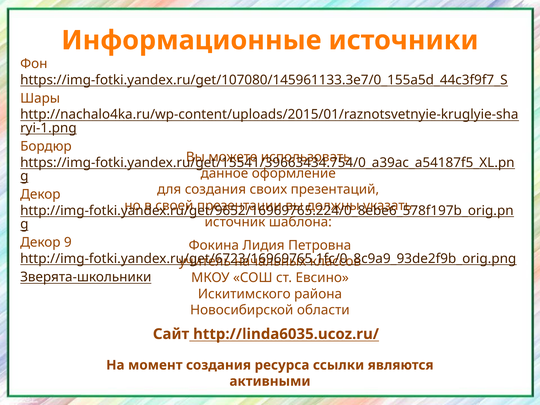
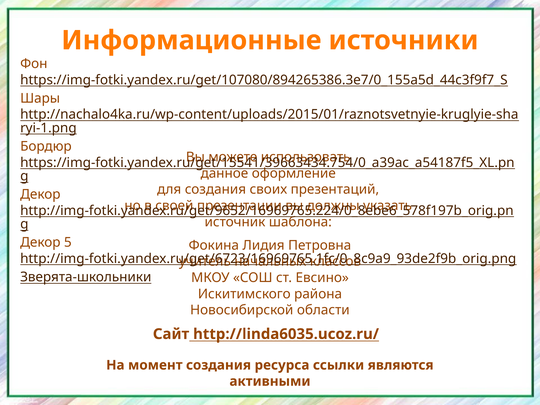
https://img-fotki.yandex.ru/get/107080/145961133.3e7/0_155a5d_44c3f9f7_S: https://img-fotki.yandex.ru/get/107080/145961133.3e7/0_155a5d_44c3f9f7_S -> https://img-fotki.yandex.ru/get/107080/894265386.3e7/0_155a5d_44c3f9f7_S
9: 9 -> 5
